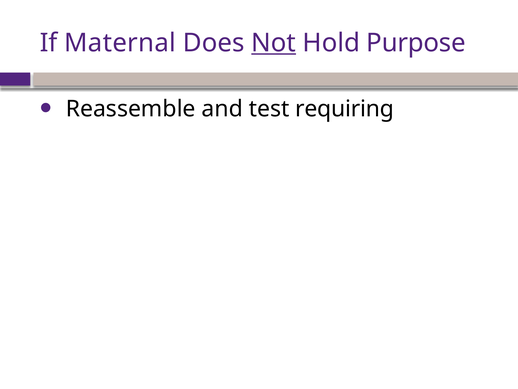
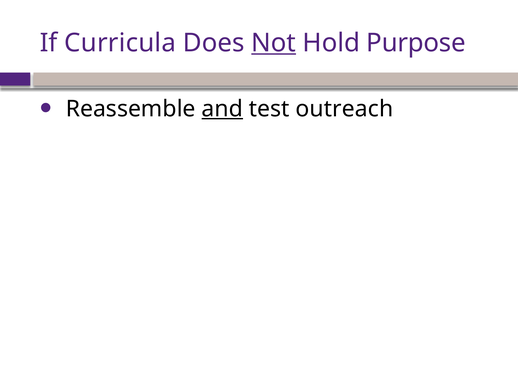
Maternal: Maternal -> Curricula
and underline: none -> present
requiring: requiring -> outreach
